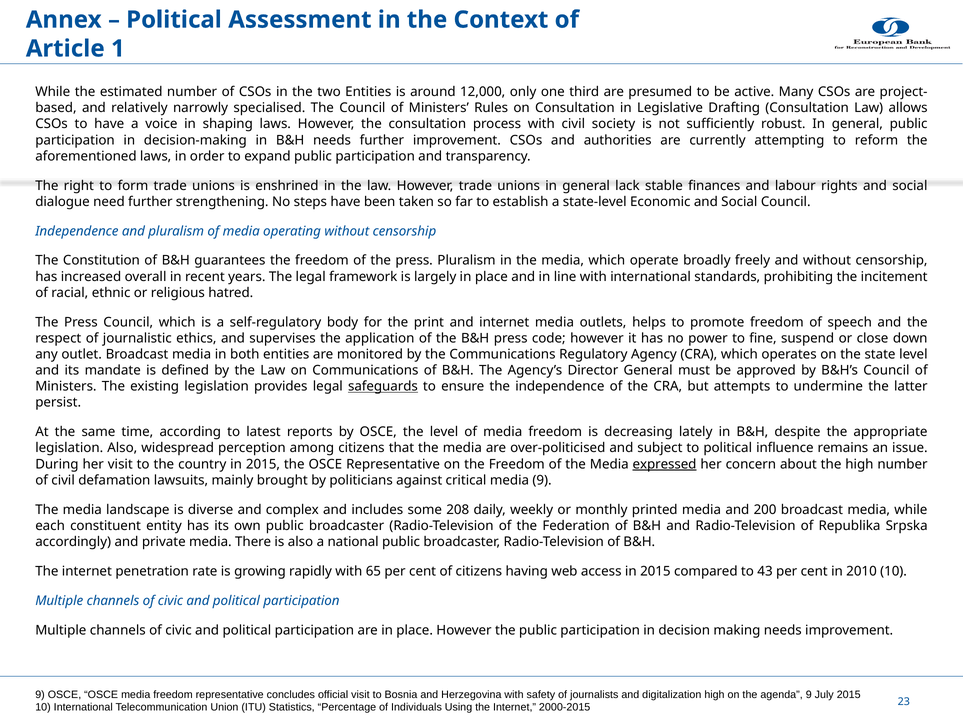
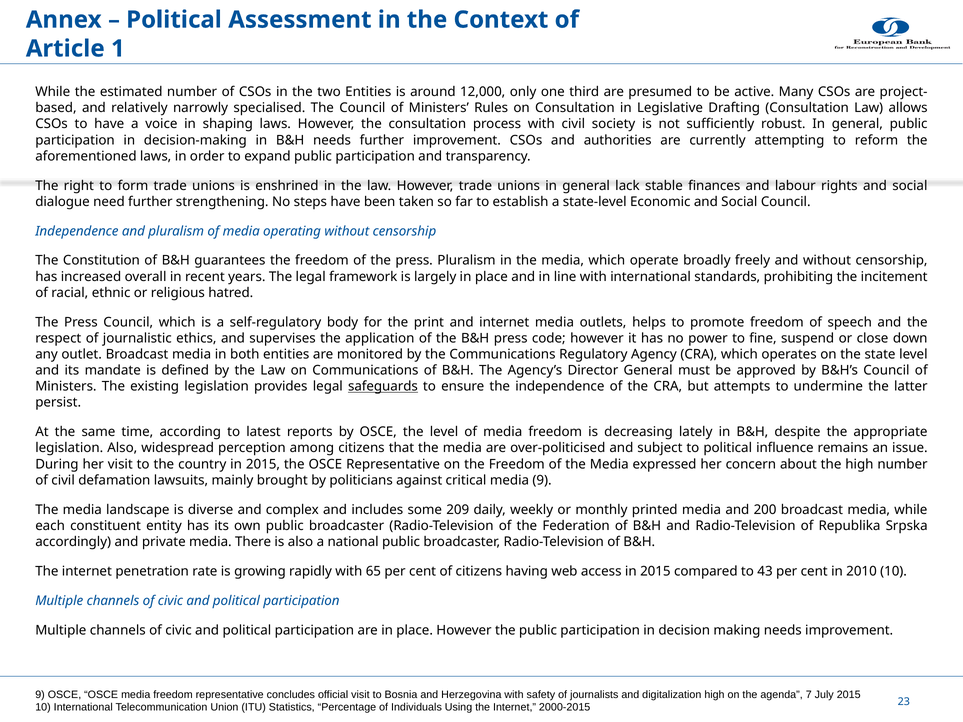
expressed underline: present -> none
208: 208 -> 209
agenda 9: 9 -> 7
